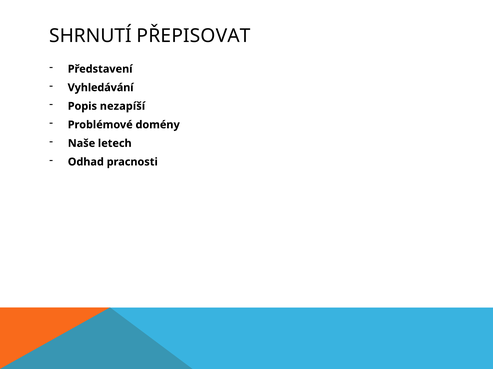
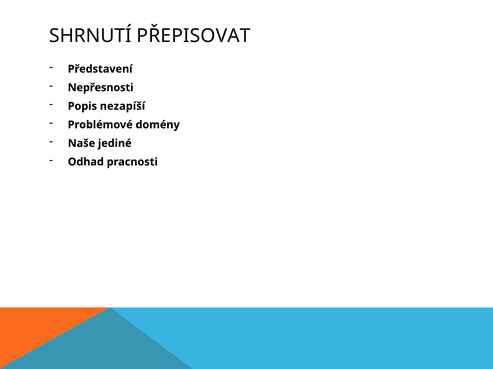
Vyhledávání: Vyhledávání -> Nepřesnosti
letech: letech -> jediné
